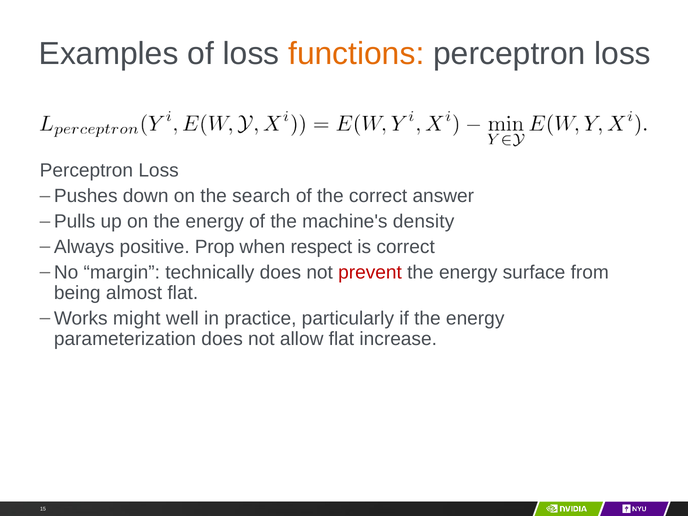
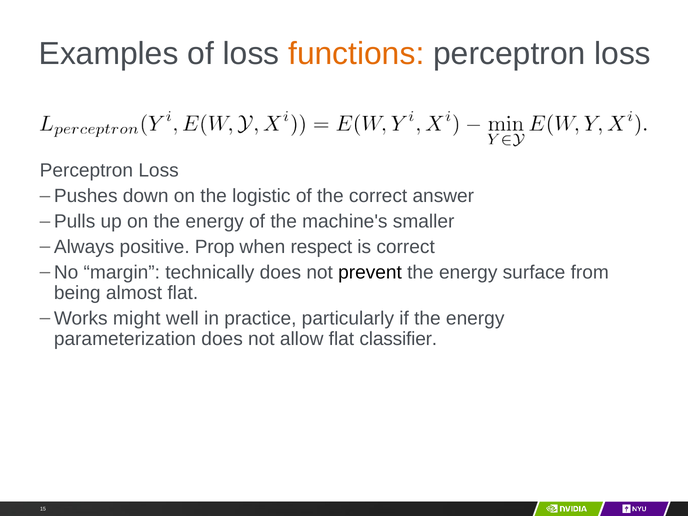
search: search -> logistic
density: density -> smaller
prevent colour: red -> black
increase: increase -> classifier
